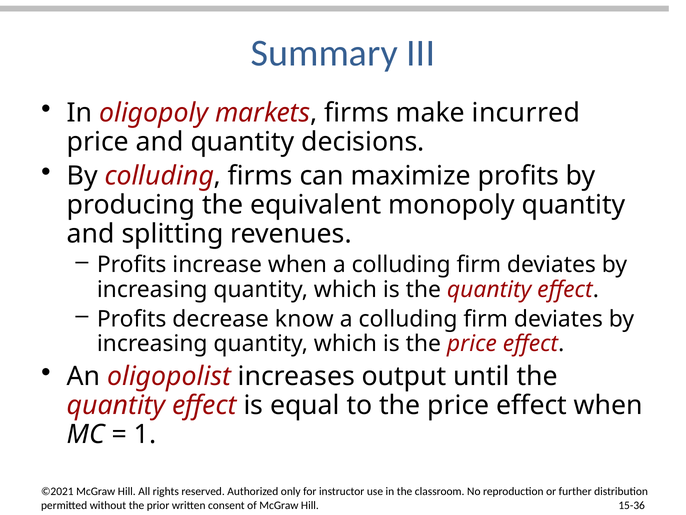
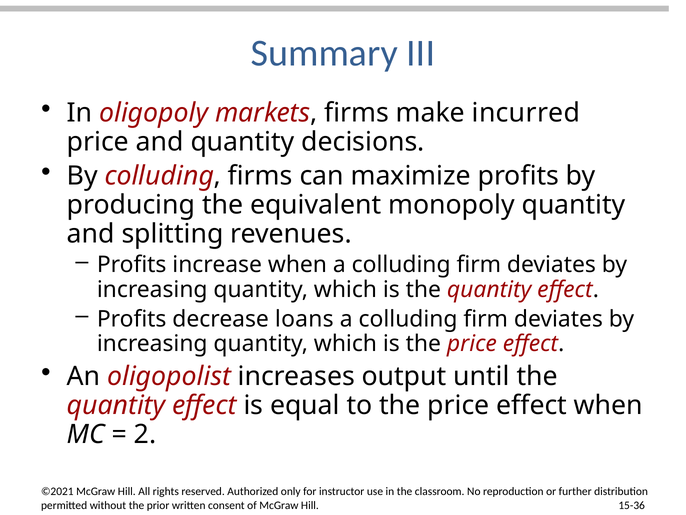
know: know -> loans
1: 1 -> 2
